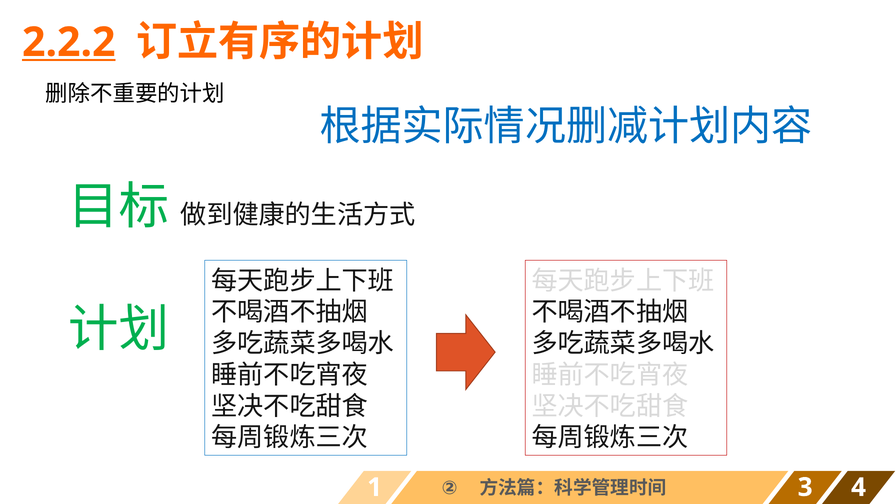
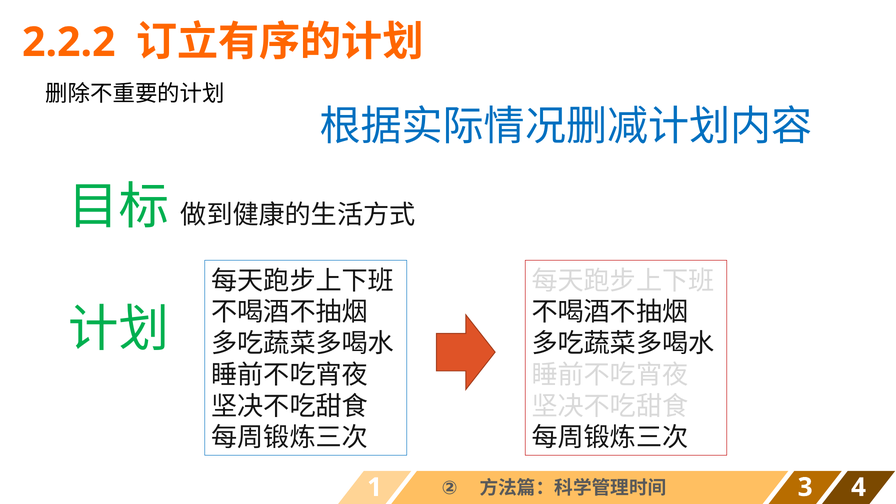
2.2.2 underline: present -> none
